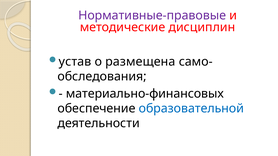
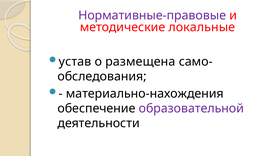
дисциплин: дисциплин -> локальные
материально-финансовых: материально-финансовых -> материально-нахождения
образовательной colour: blue -> purple
